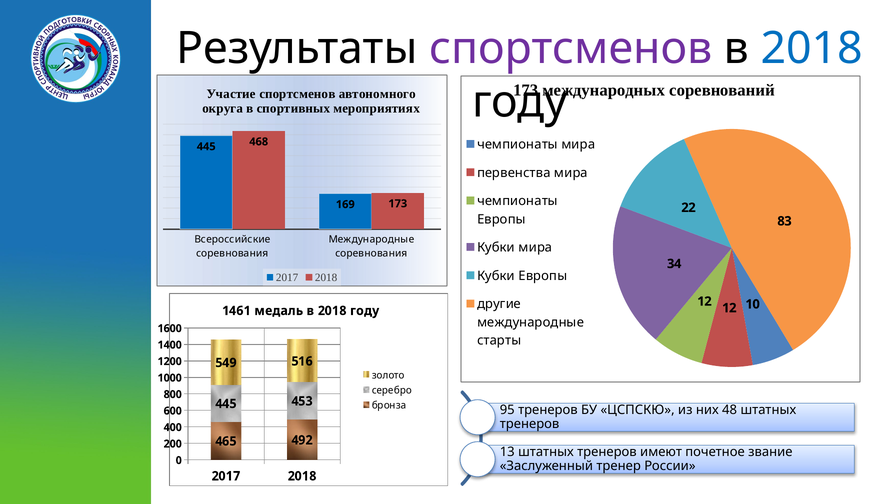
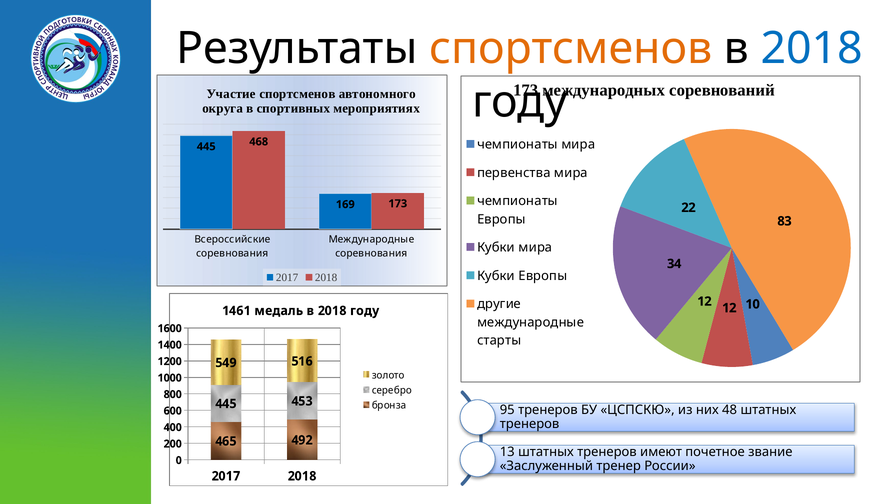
спортсменов at (571, 48) colour: purple -> orange
